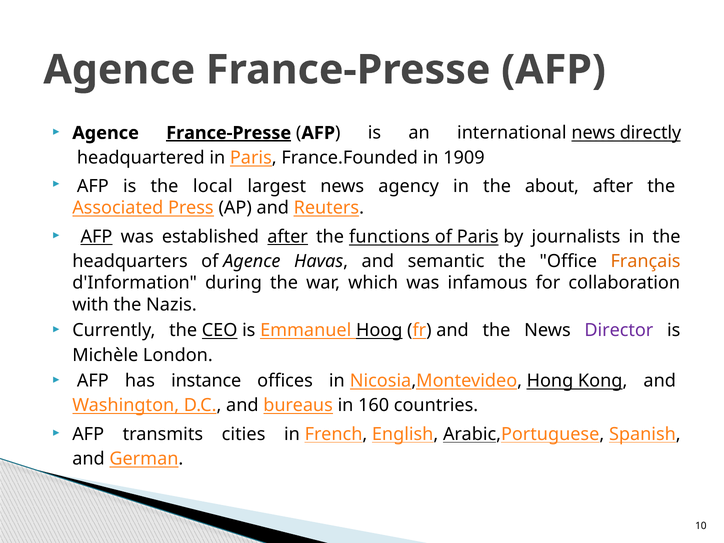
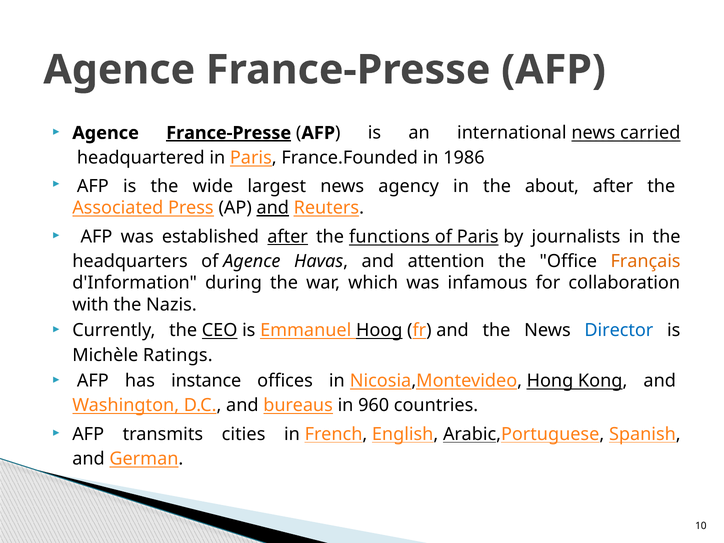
directly: directly -> carried
1909: 1909 -> 1986
local: local -> wide
and at (273, 208) underline: none -> present
AFP at (96, 237) underline: present -> none
semantic: semantic -> attention
Director colour: purple -> blue
London: London -> Ratings
160: 160 -> 960
